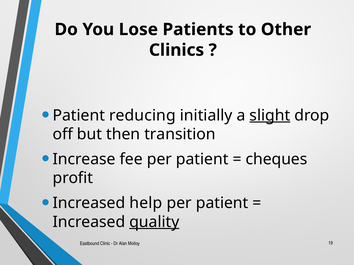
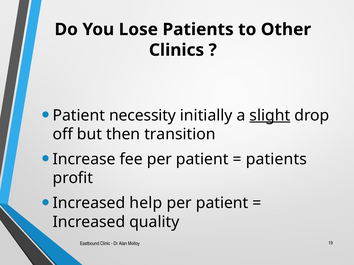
reducing: reducing -> necessity
cheques at (277, 159): cheques -> patients
quality underline: present -> none
